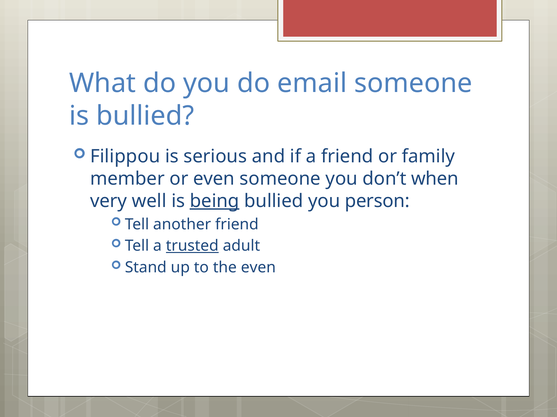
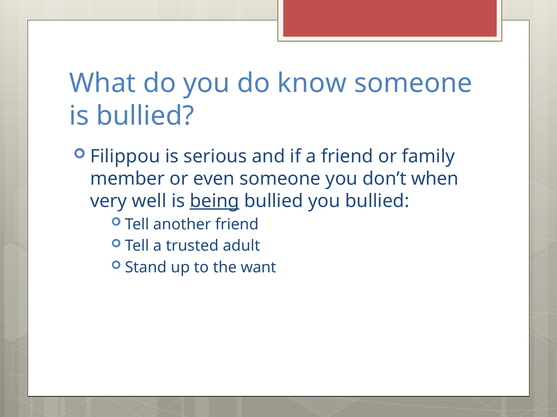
email: email -> know
you person: person -> bullied
trusted underline: present -> none
the even: even -> want
